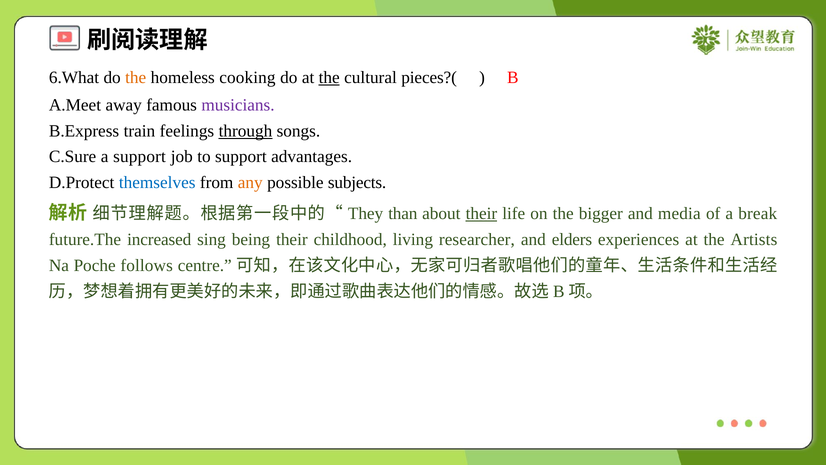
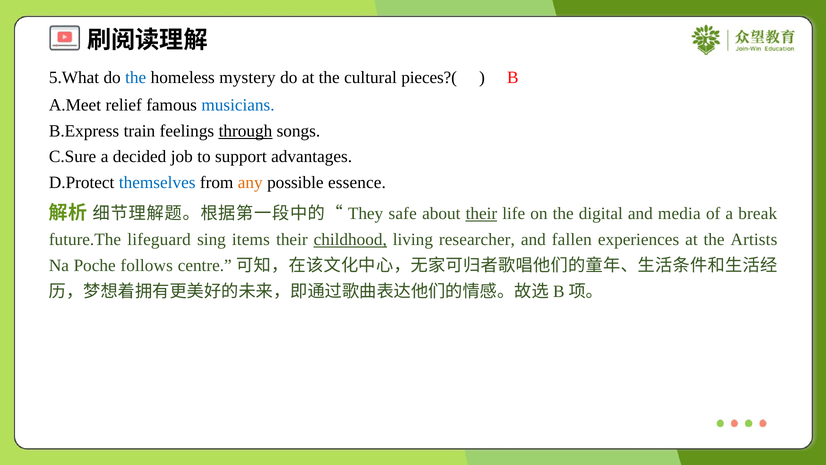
6.What: 6.What -> 5.What
the at (136, 77) colour: orange -> blue
cooking: cooking -> mystery
the at (329, 77) underline: present -> none
away: away -> relief
musicians colour: purple -> blue
a support: support -> decided
subjects: subjects -> essence
than: than -> safe
bigger: bigger -> digital
increased: increased -> lifeguard
being: being -> items
childhood underline: none -> present
elders: elders -> fallen
